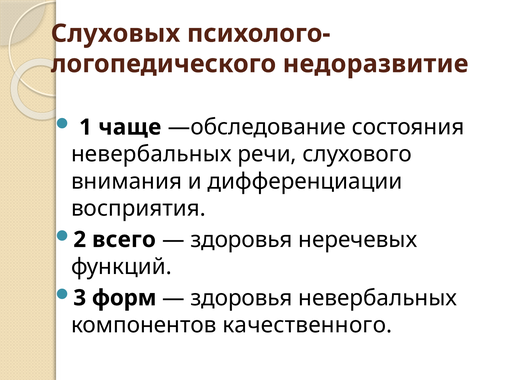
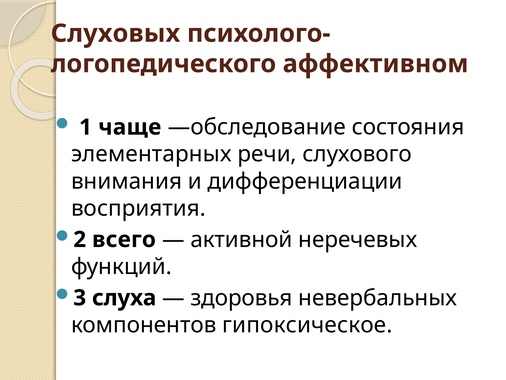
недоразвитие: недоразвитие -> аффективном
невербальных at (151, 154): невербальных -> элементарных
здоровья at (241, 239): здоровья -> активной
форм: форм -> слуха
качественного: качественного -> гипоксическое
